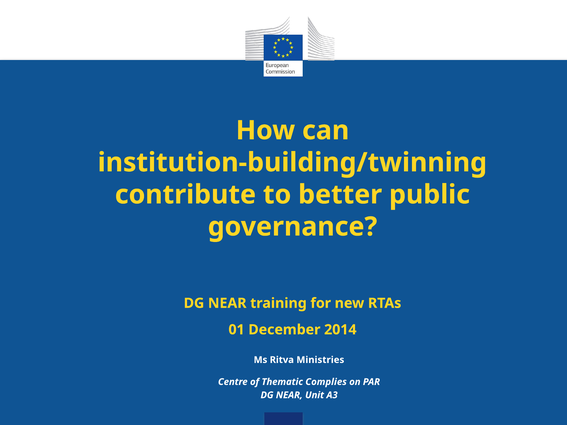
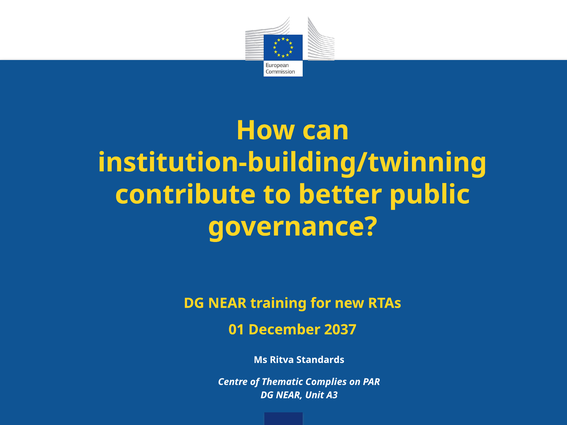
2014: 2014 -> 2037
Ministries: Ministries -> Standards
